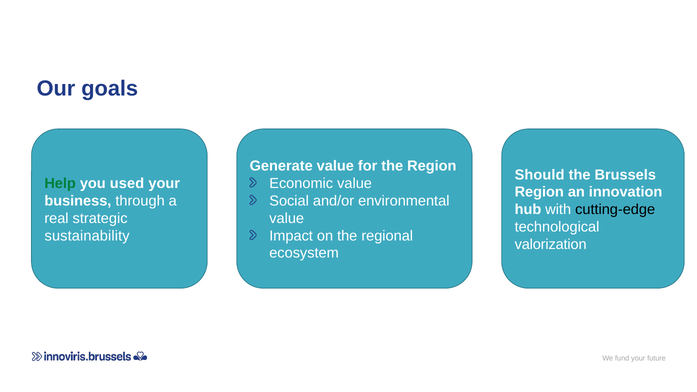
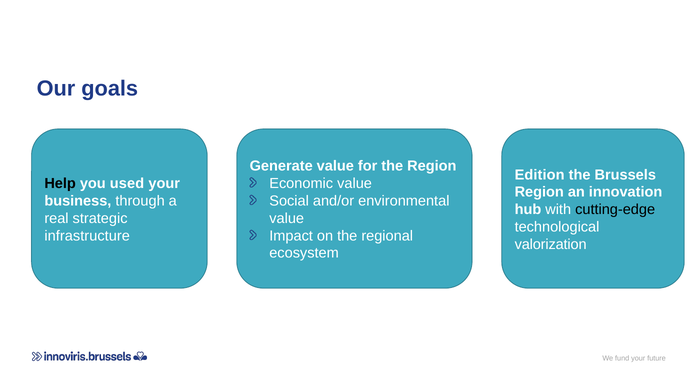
Should: Should -> Edition
Help colour: green -> black
sustainability: sustainability -> infrastructure
